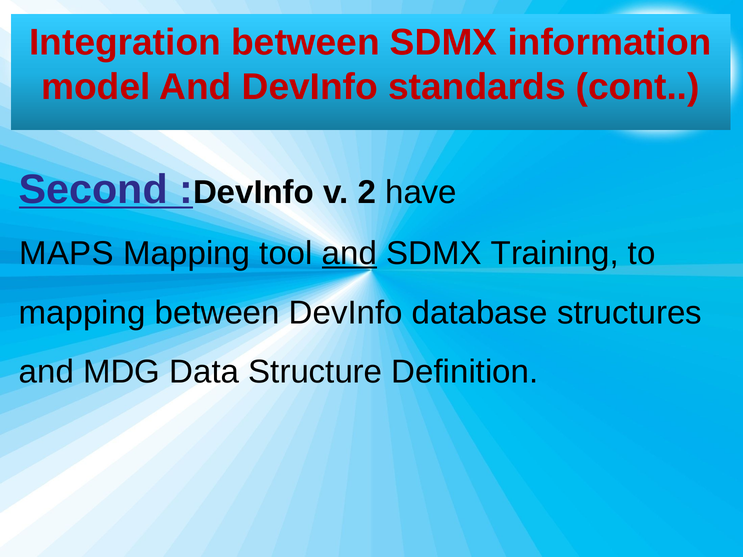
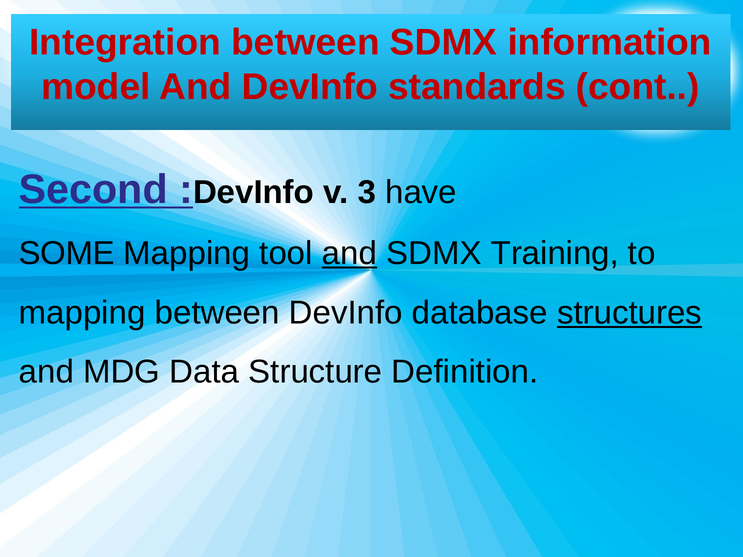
2: 2 -> 3
MAPS: MAPS -> SOME
structures underline: none -> present
